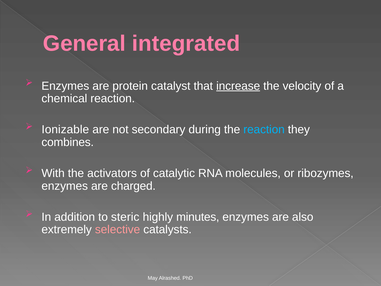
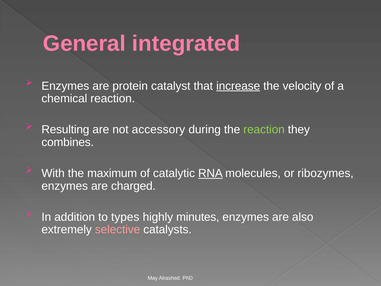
Ionizable: Ionizable -> Resulting
secondary: secondary -> accessory
reaction at (264, 130) colour: light blue -> light green
activators: activators -> maximum
RNA underline: none -> present
steric: steric -> types
